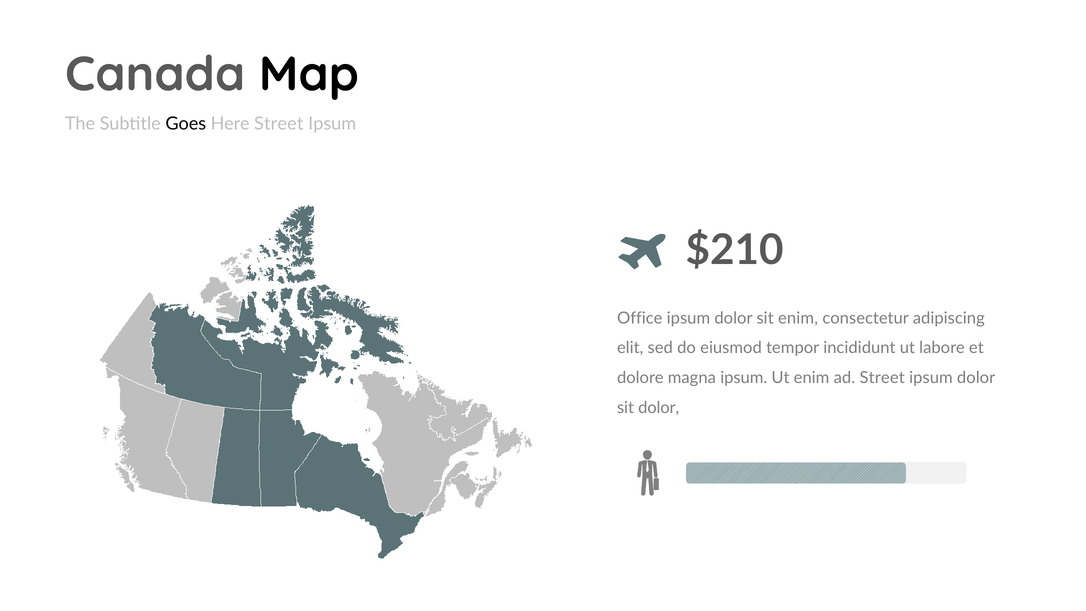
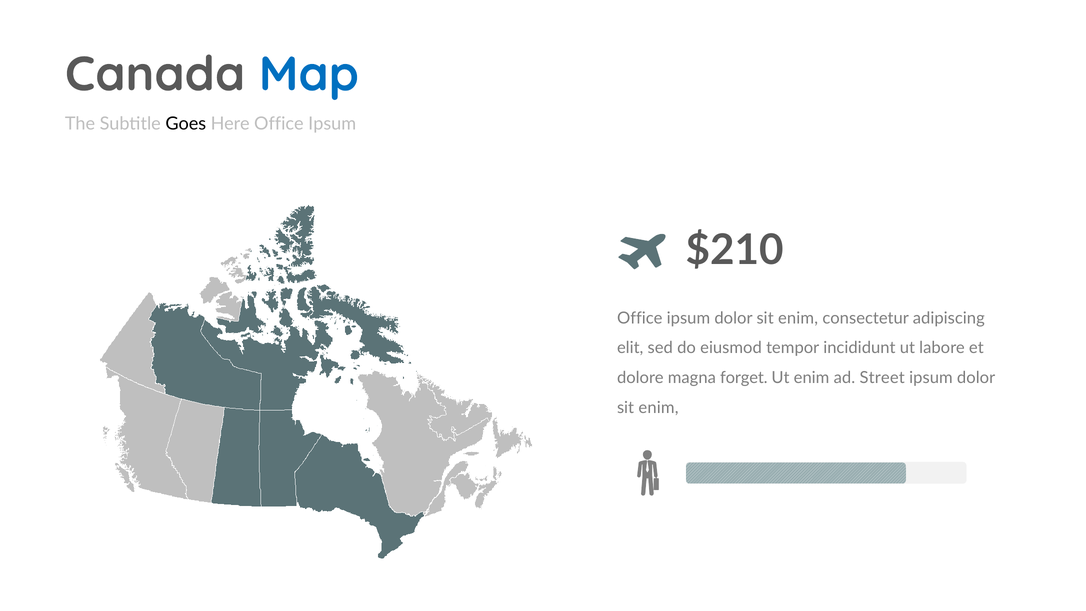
Map colour: black -> blue
Here Street: Street -> Office
magna ipsum: ipsum -> forget
dolor at (659, 408): dolor -> enim
